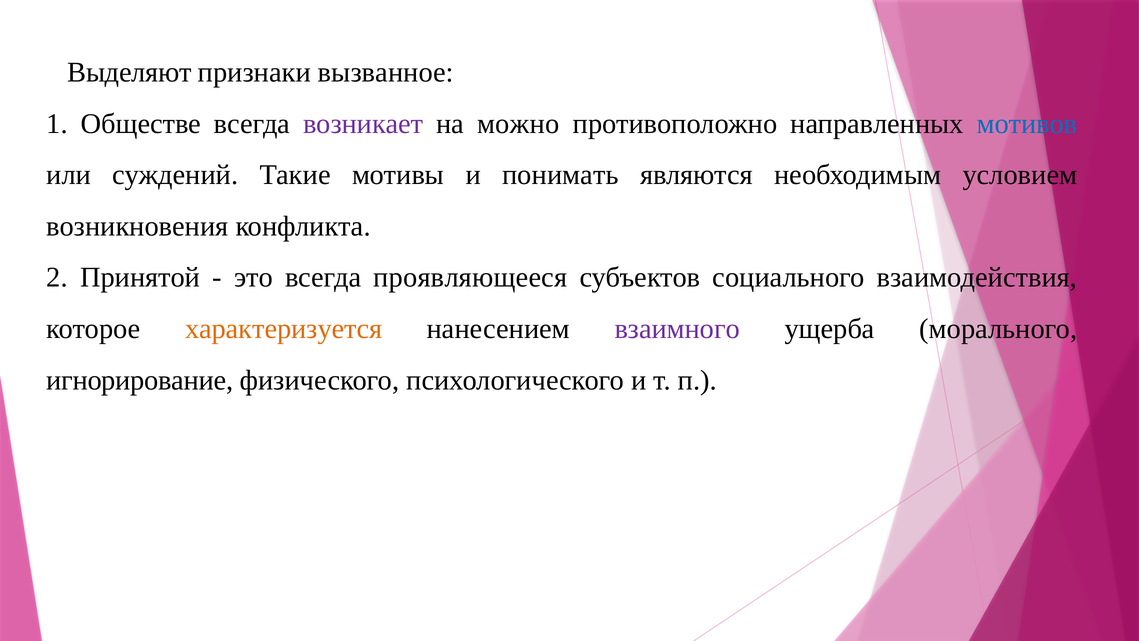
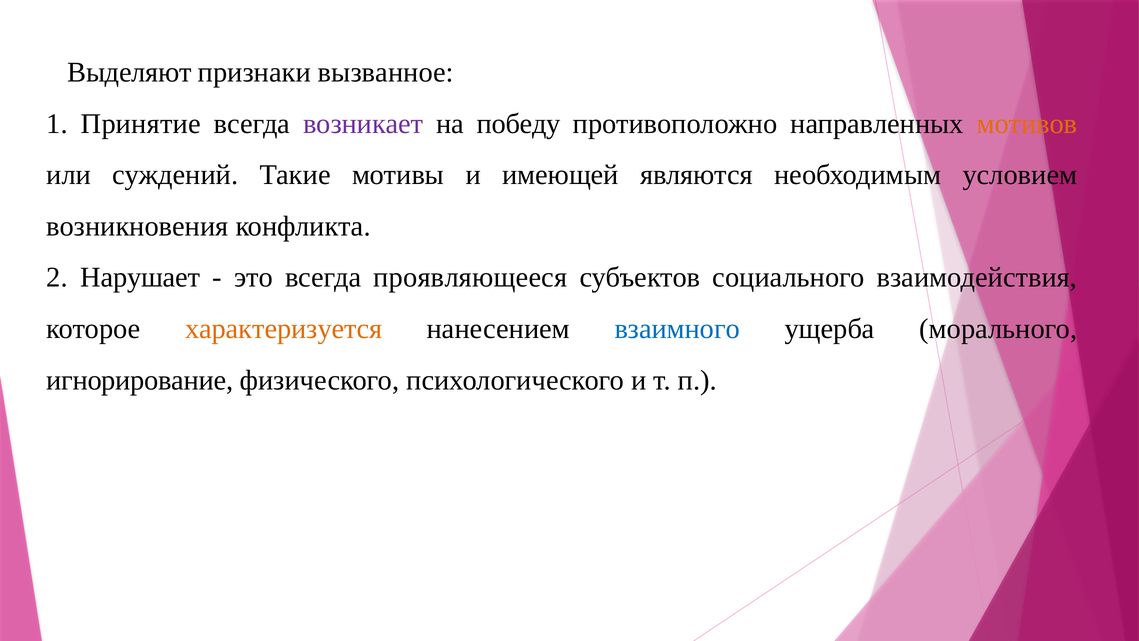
Обществе: Обществе -> Принятие
можно: можно -> победу
мотивов colour: blue -> orange
понимать: понимать -> имеющей
Принятой: Принятой -> Нарушает
взаимного colour: purple -> blue
